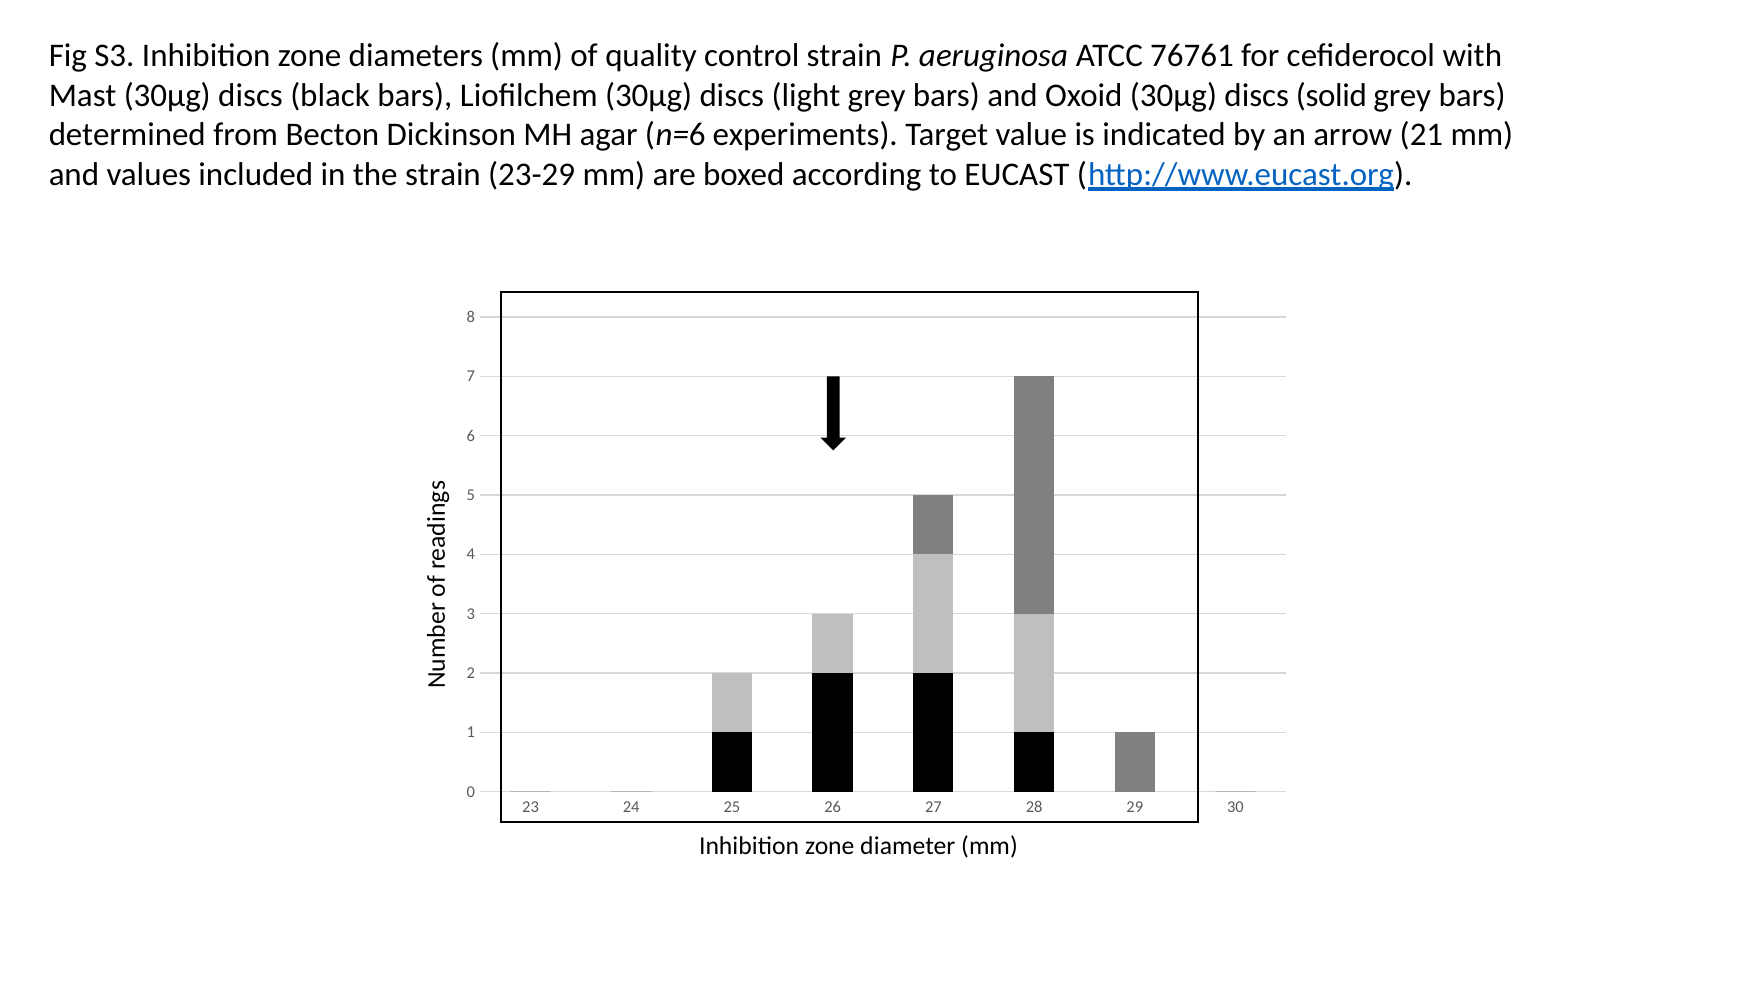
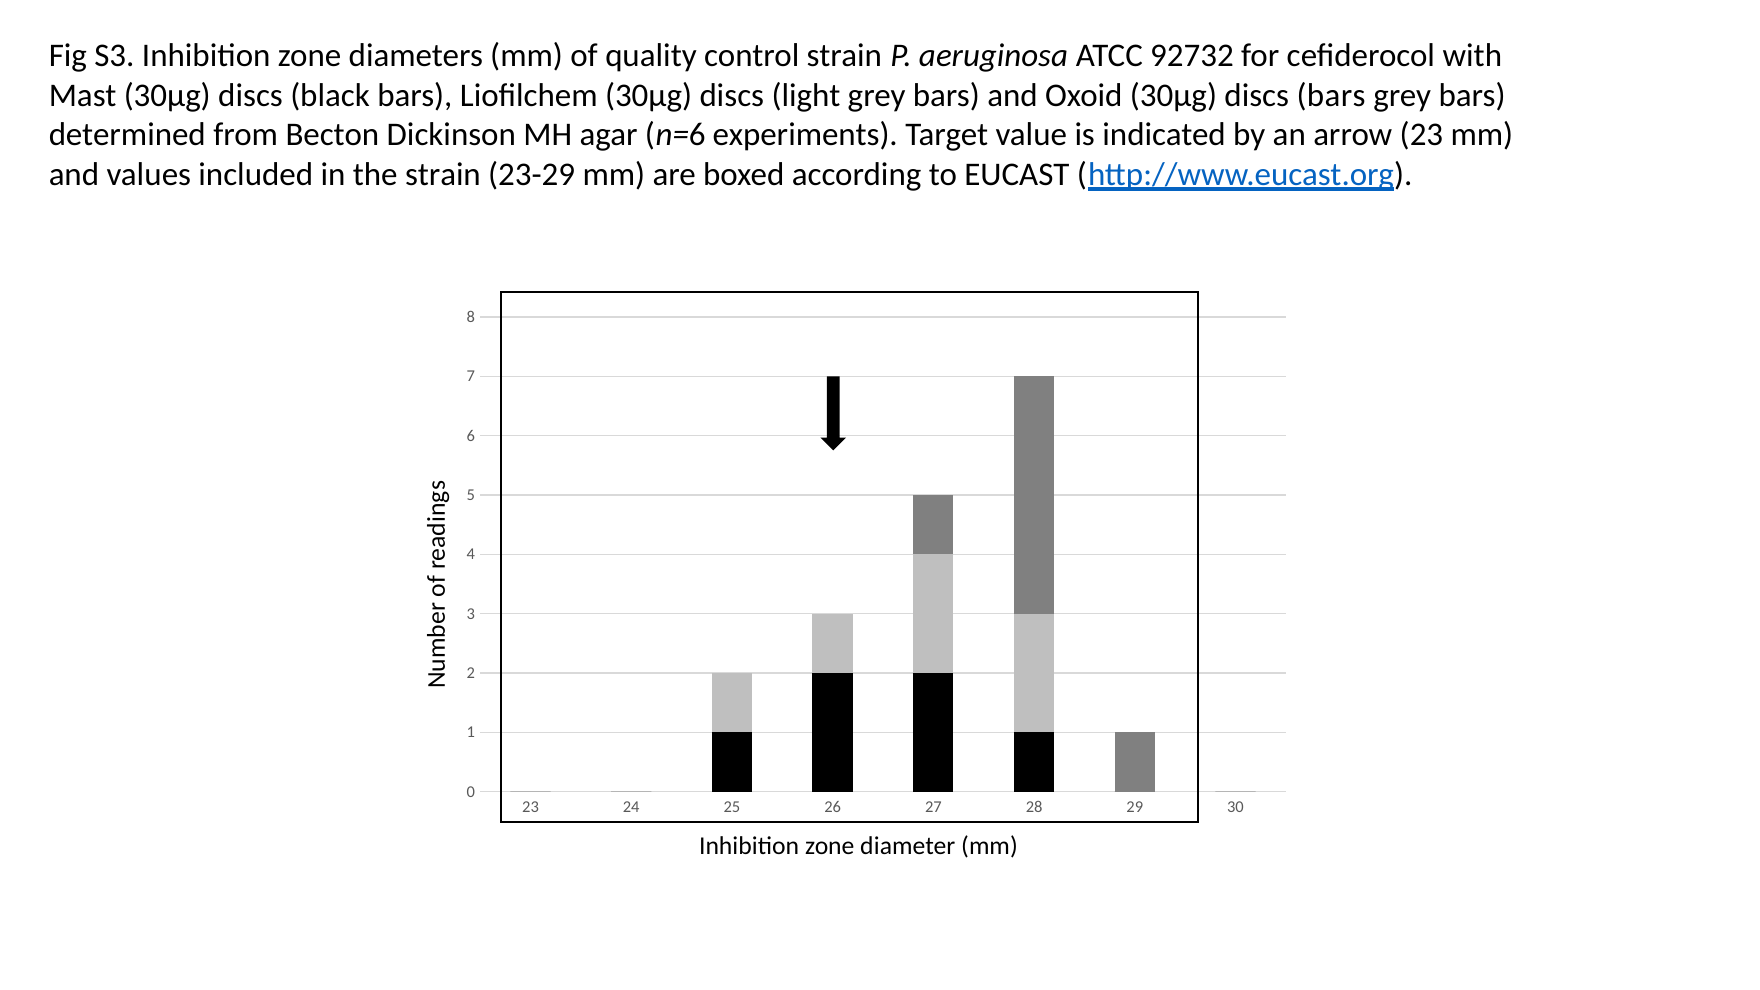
76761: 76761 -> 92732
discs solid: solid -> bars
arrow 21: 21 -> 23
